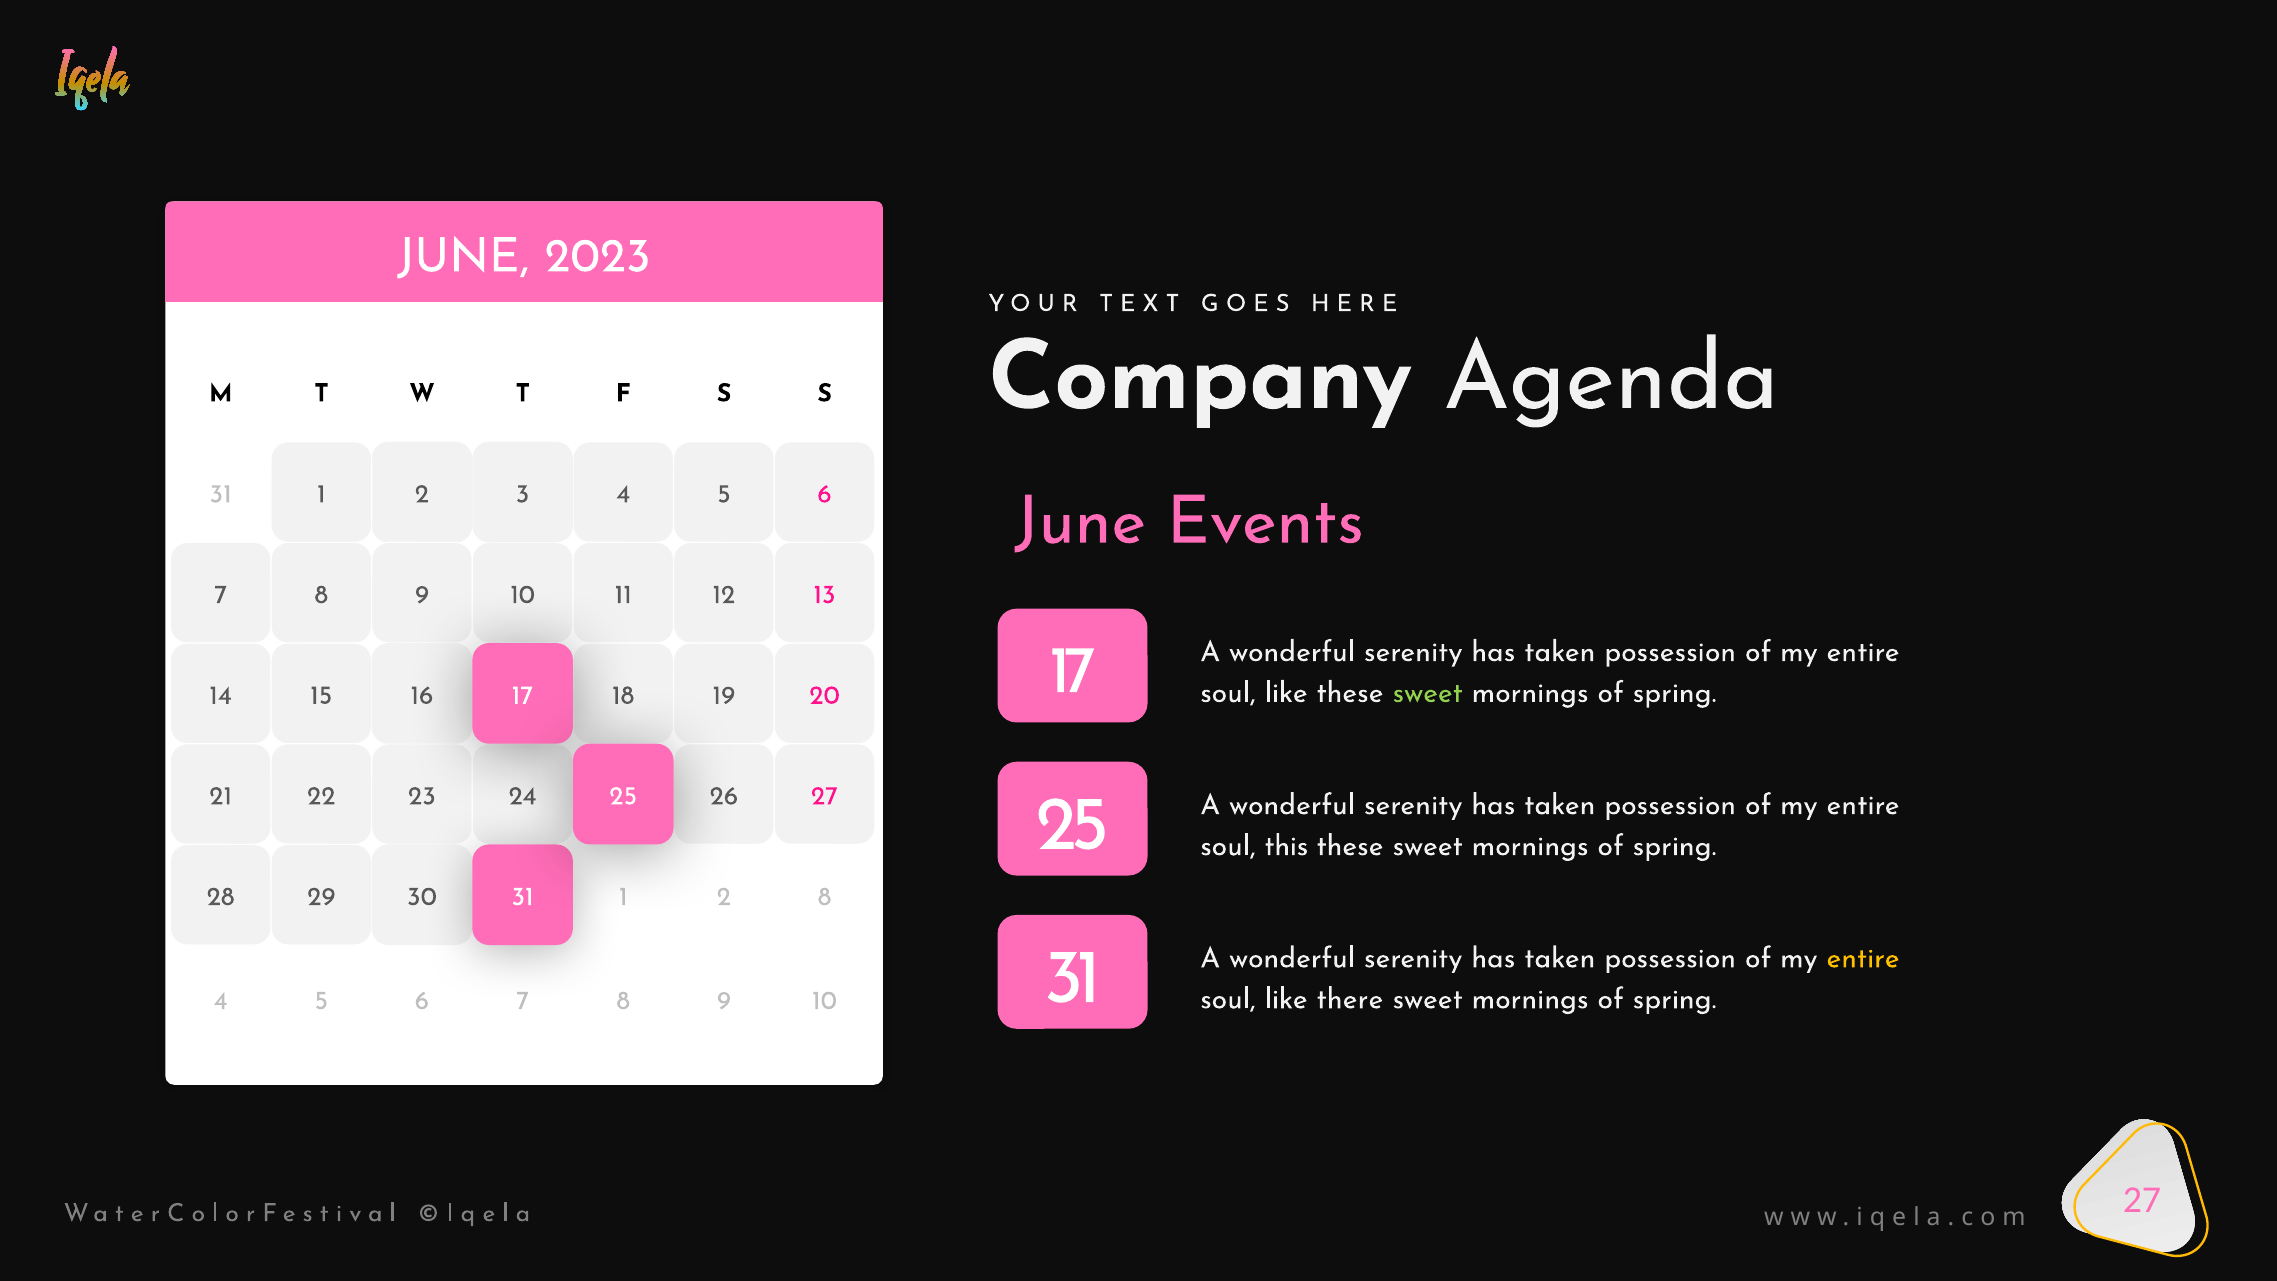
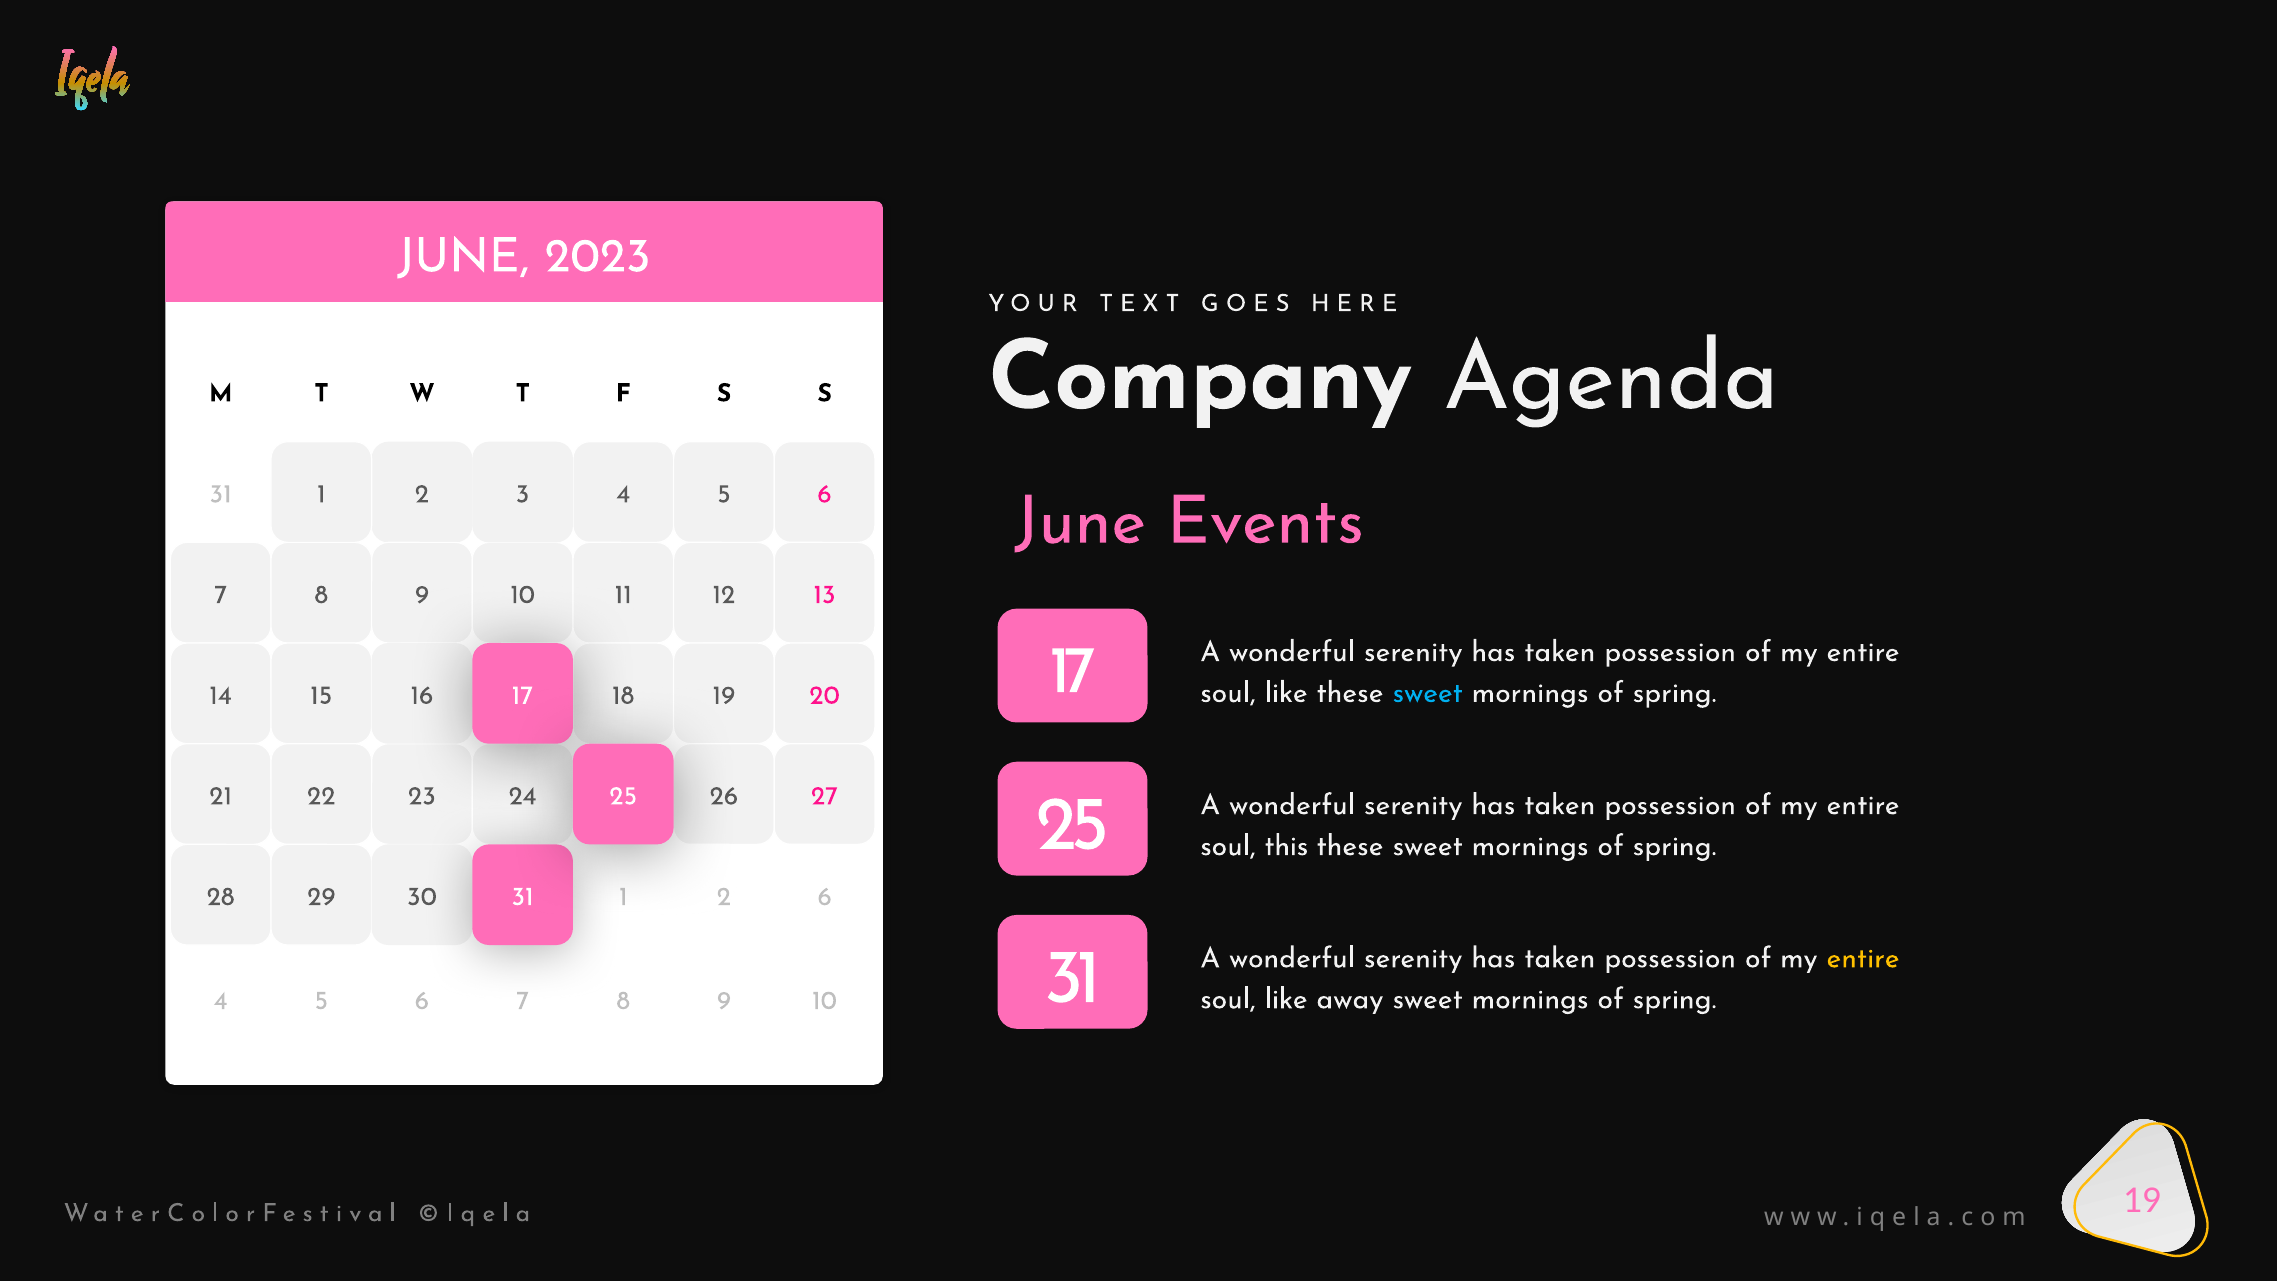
sweet at (1428, 692) colour: light green -> light blue
8 at (825, 896): 8 -> 6
there: there -> away
a 27: 27 -> 19
